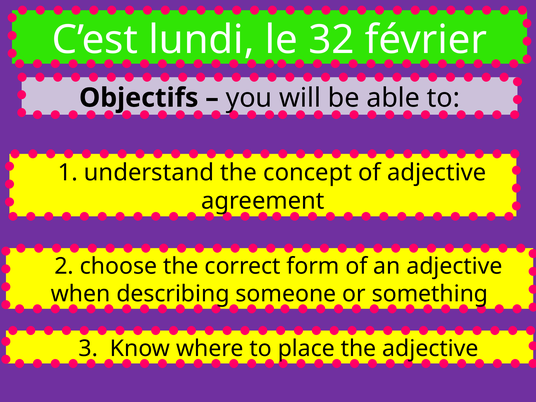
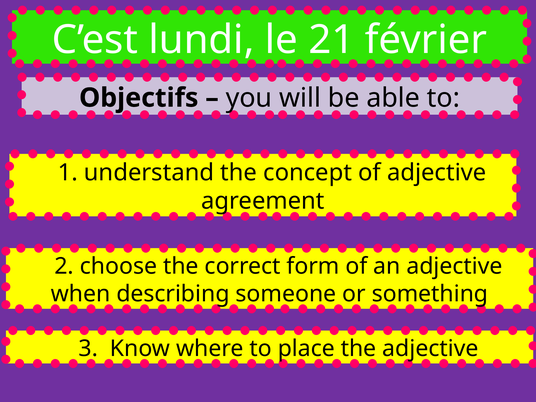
32: 32 -> 21
